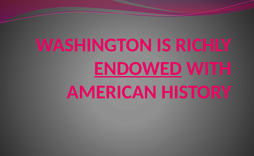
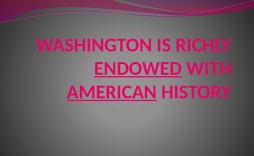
AMERICAN underline: none -> present
